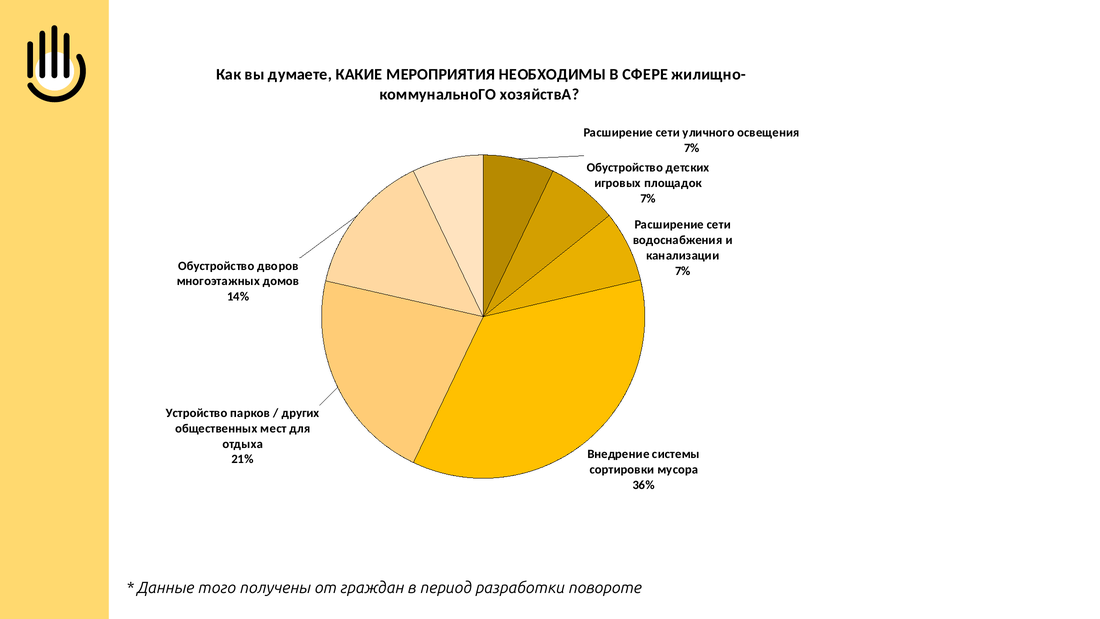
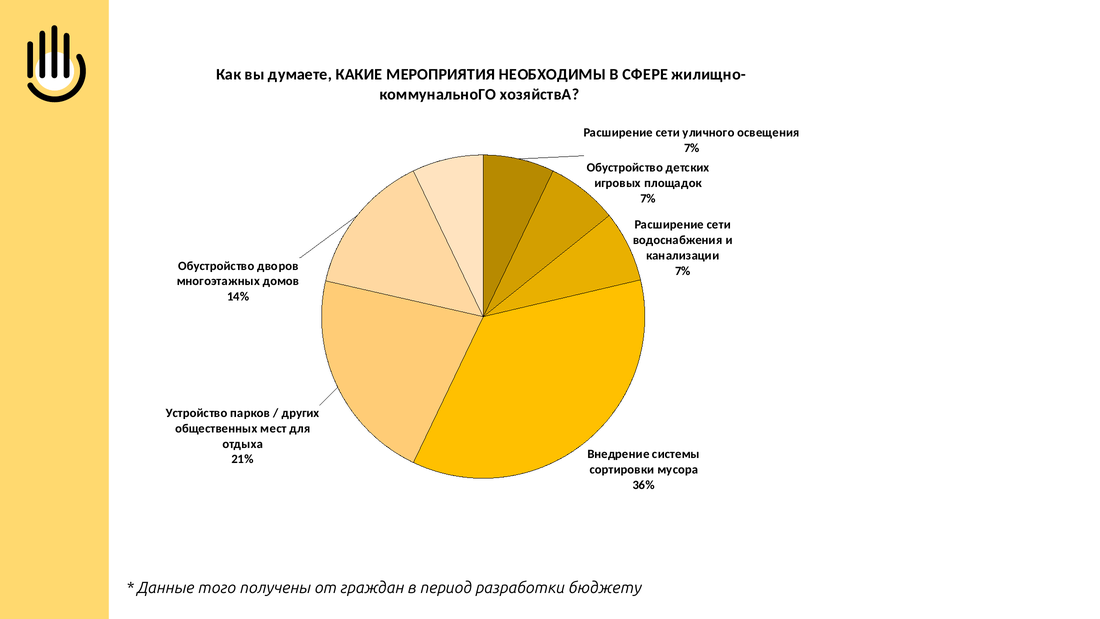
повороте: повороте -> бюджету
